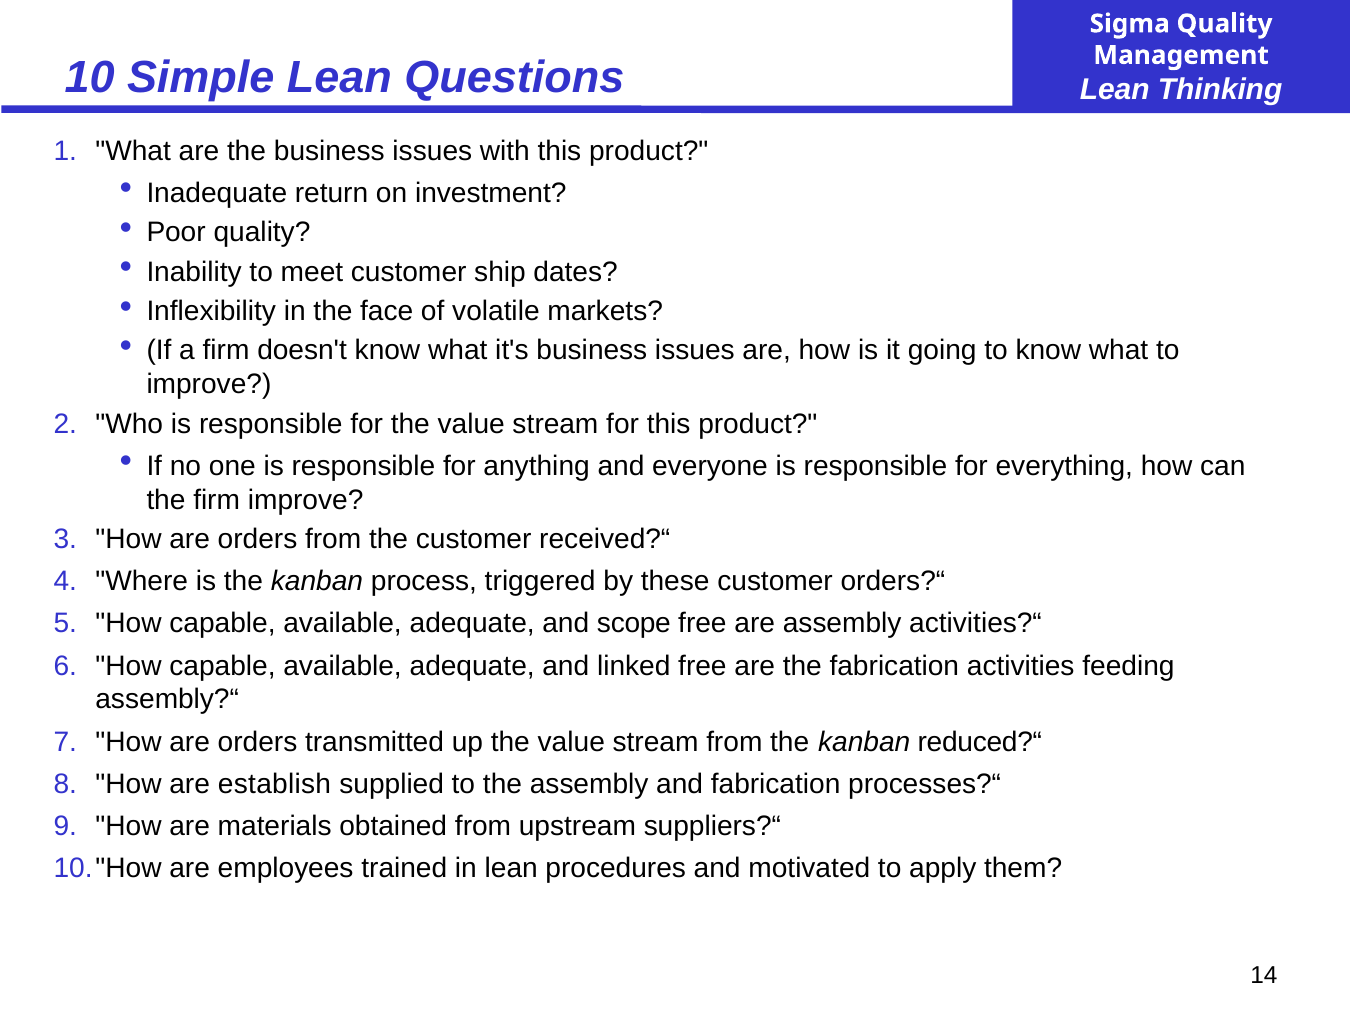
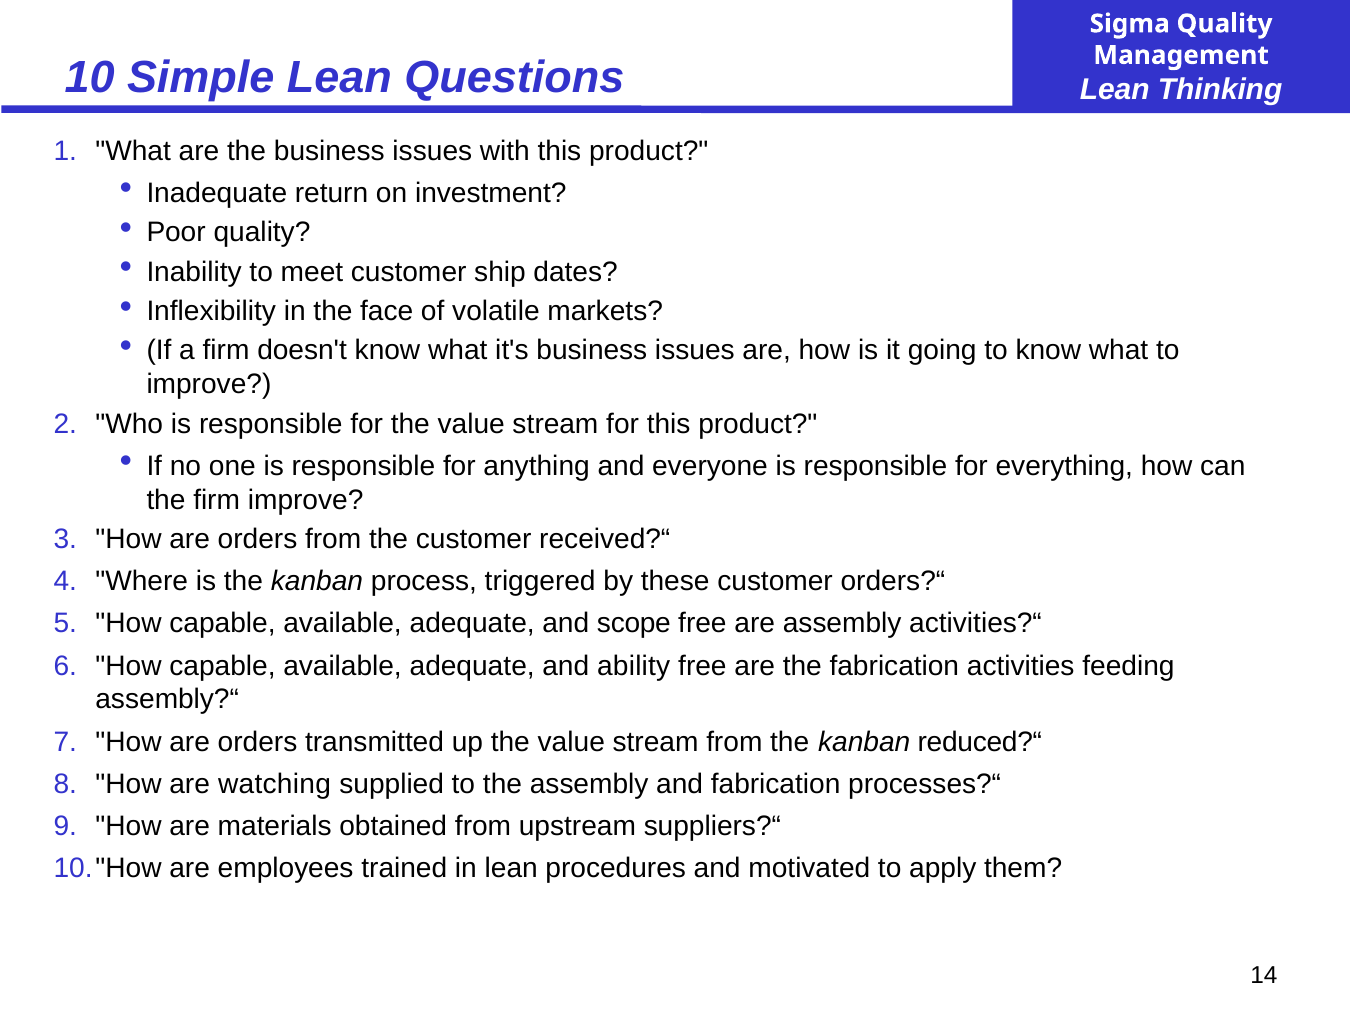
linked: linked -> ability
establish: establish -> watching
